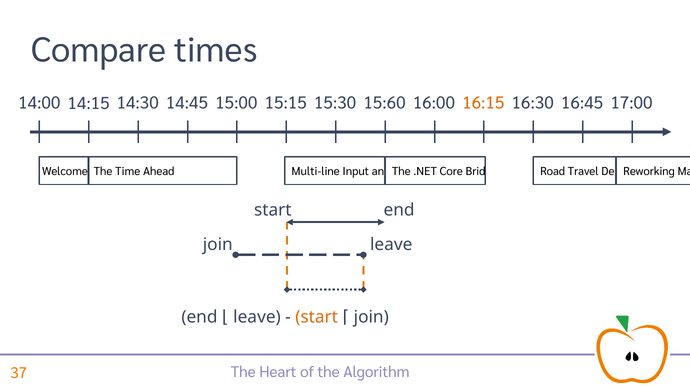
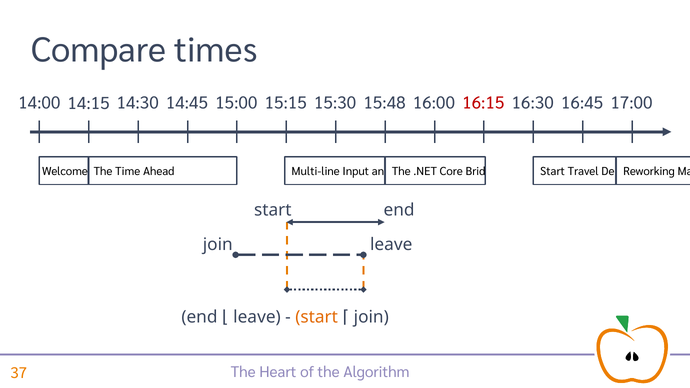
15:60: 15:60 -> 15:48
16:15 colour: orange -> red
Brid Road: Road -> Start
